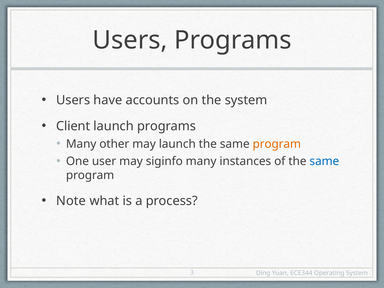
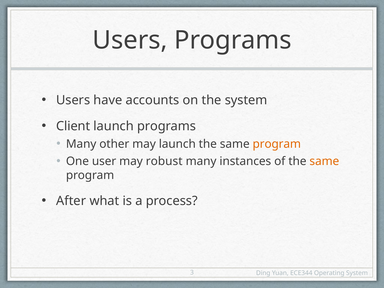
siginfo: siginfo -> robust
same at (324, 161) colour: blue -> orange
Note: Note -> After
